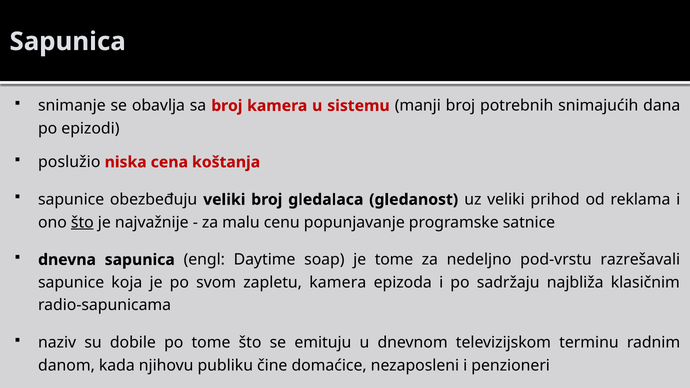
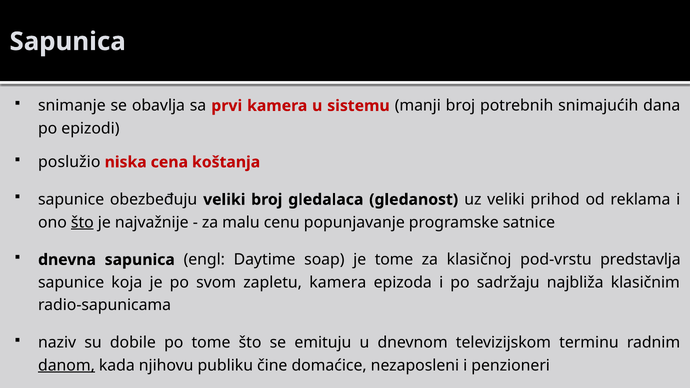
sa broj: broj -> prvi
nedeljno: nedeljno -> klasičnoj
razrešavali: razrešavali -> predstavlja
danom underline: none -> present
